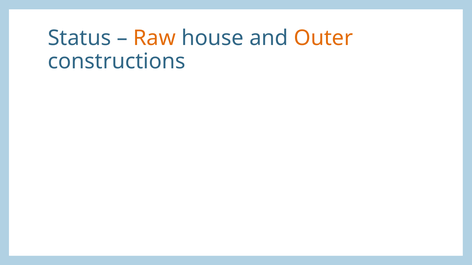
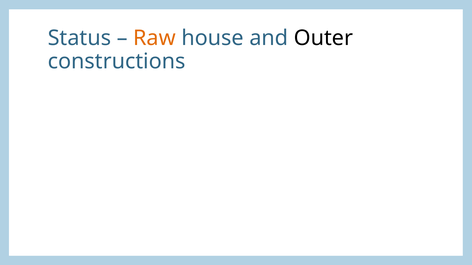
Outer colour: orange -> black
